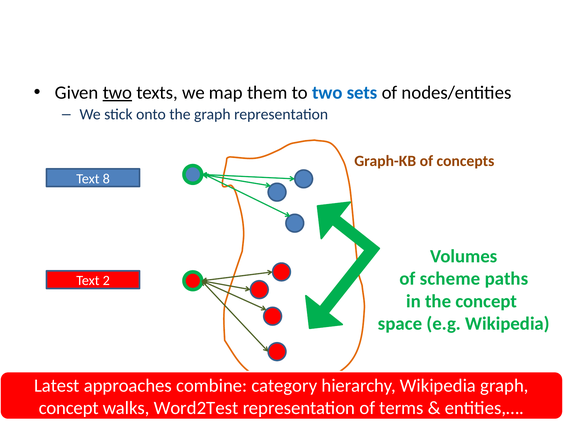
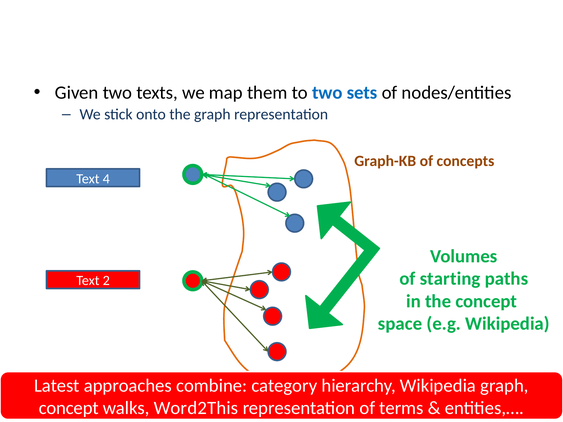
two at (117, 93) underline: present -> none
8: 8 -> 4
scheme: scheme -> starting
Word2Test: Word2Test -> Word2This
